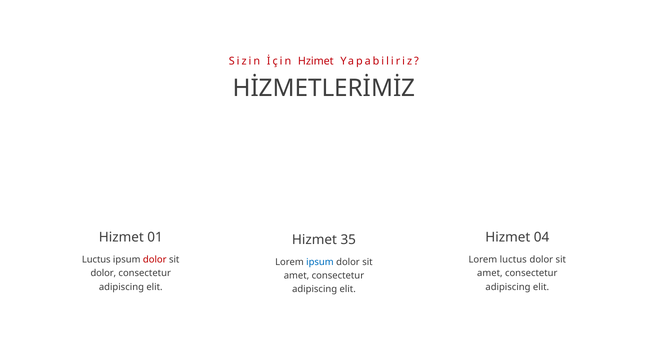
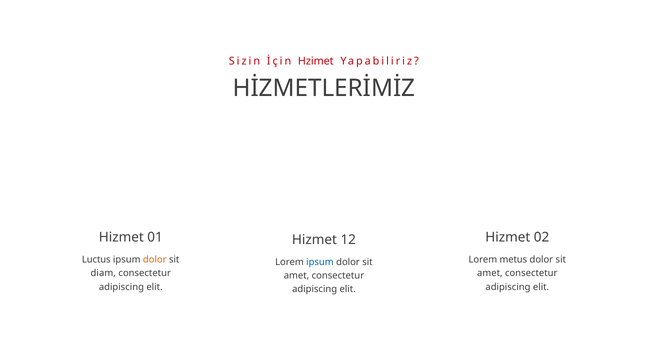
04: 04 -> 02
35: 35 -> 12
dolor at (155, 260) colour: red -> orange
Lorem luctus: luctus -> metus
dolor at (103, 274): dolor -> diam
